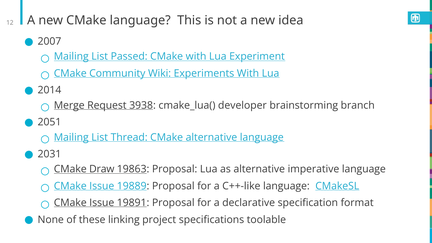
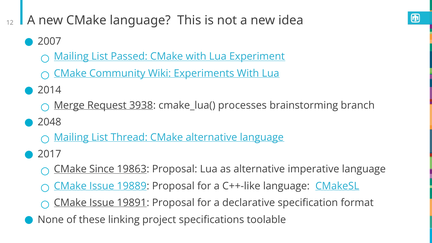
developer: developer -> processes
2051: 2051 -> 2048
2031: 2031 -> 2017
Draw: Draw -> Since
